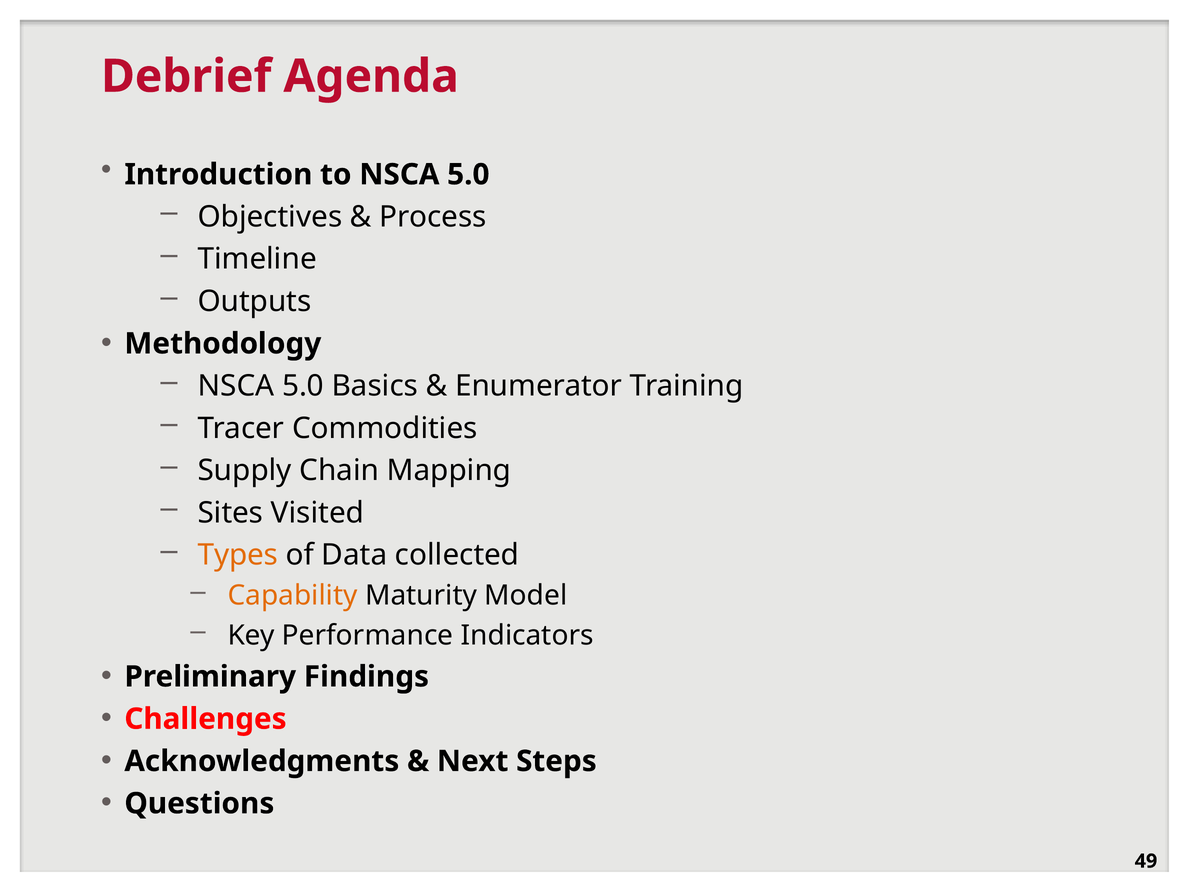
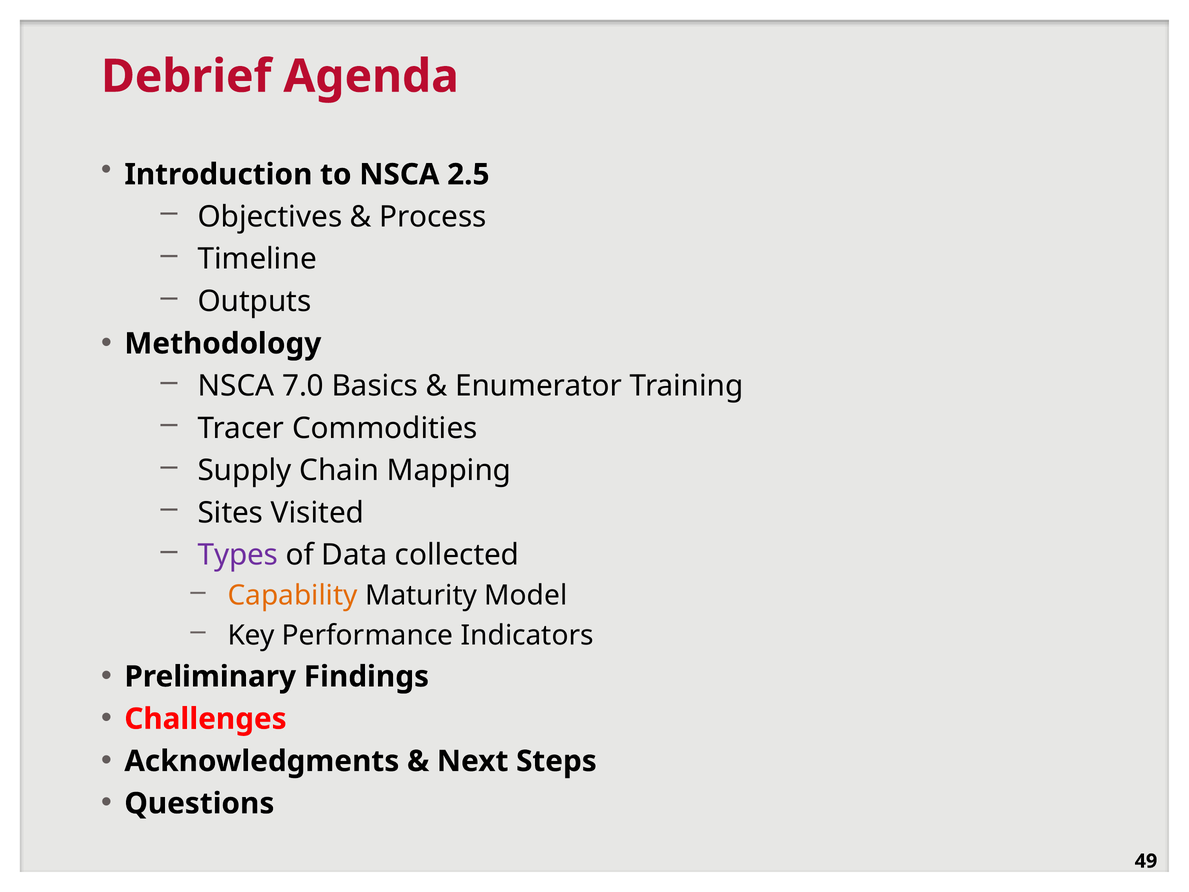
to NSCA 5.0: 5.0 -> 2.5
5.0 at (303, 386): 5.0 -> 7.0
Types colour: orange -> purple
